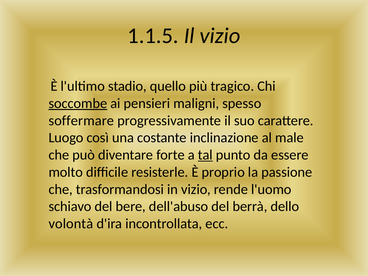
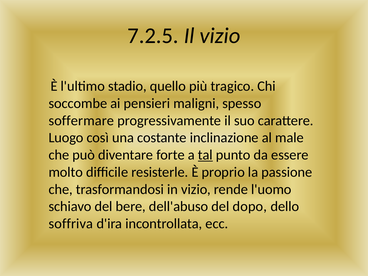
1.1.5: 1.1.5 -> 7.2.5
soccombe underline: present -> none
berrà: berrà -> dopo
volontà: volontà -> soffriva
